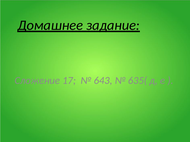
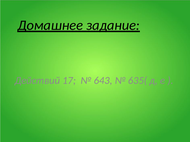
Сложение: Сложение -> Действий
